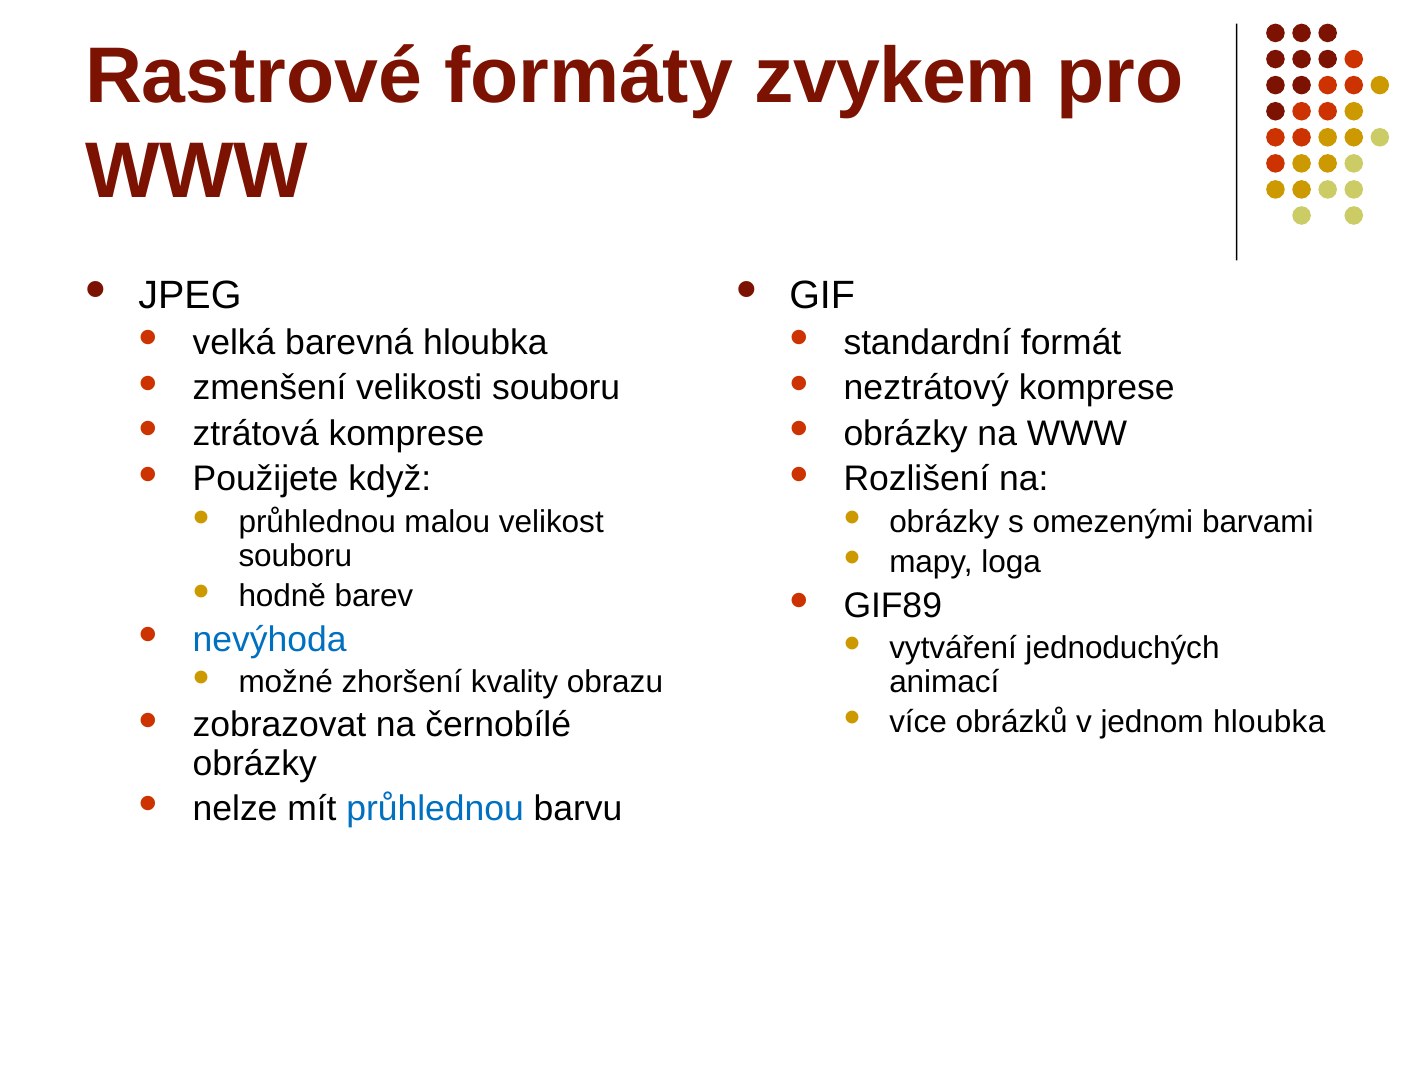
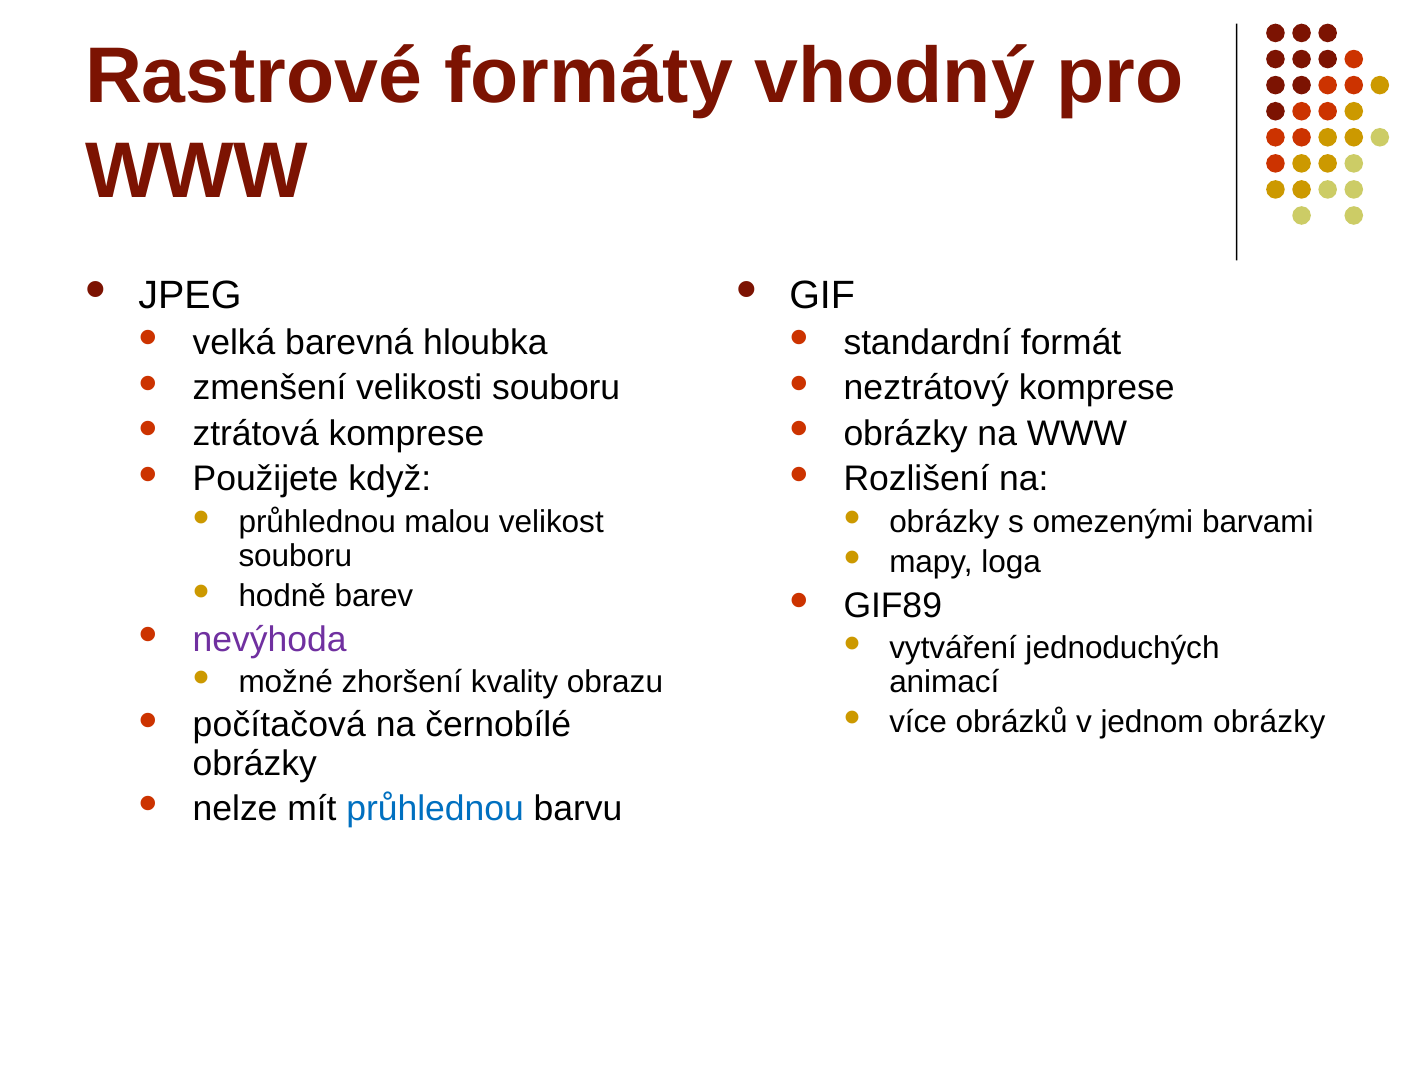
zvykem: zvykem -> vhodný
nevýhoda colour: blue -> purple
jednom hloubka: hloubka -> obrázky
zobrazovat: zobrazovat -> počítačová
